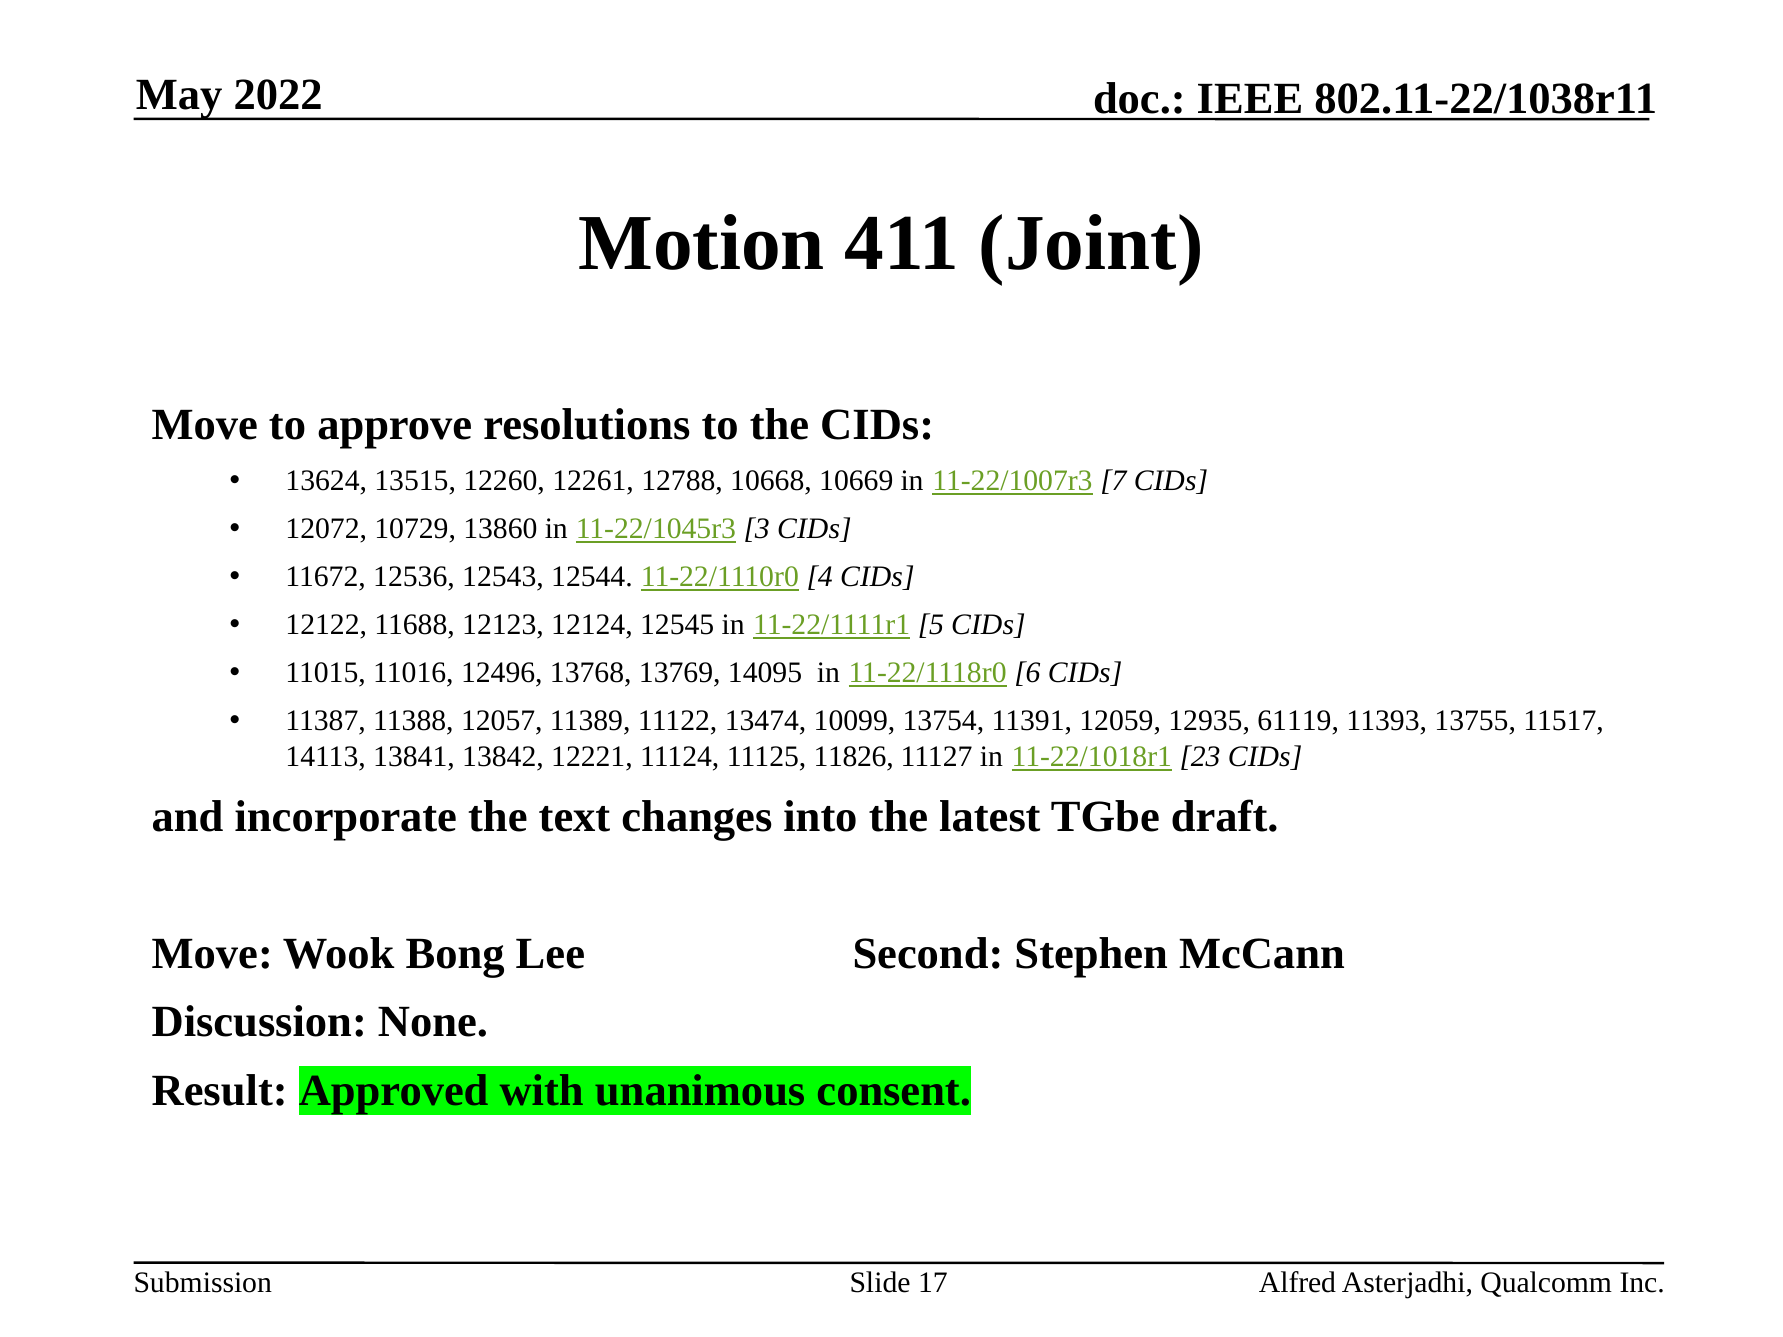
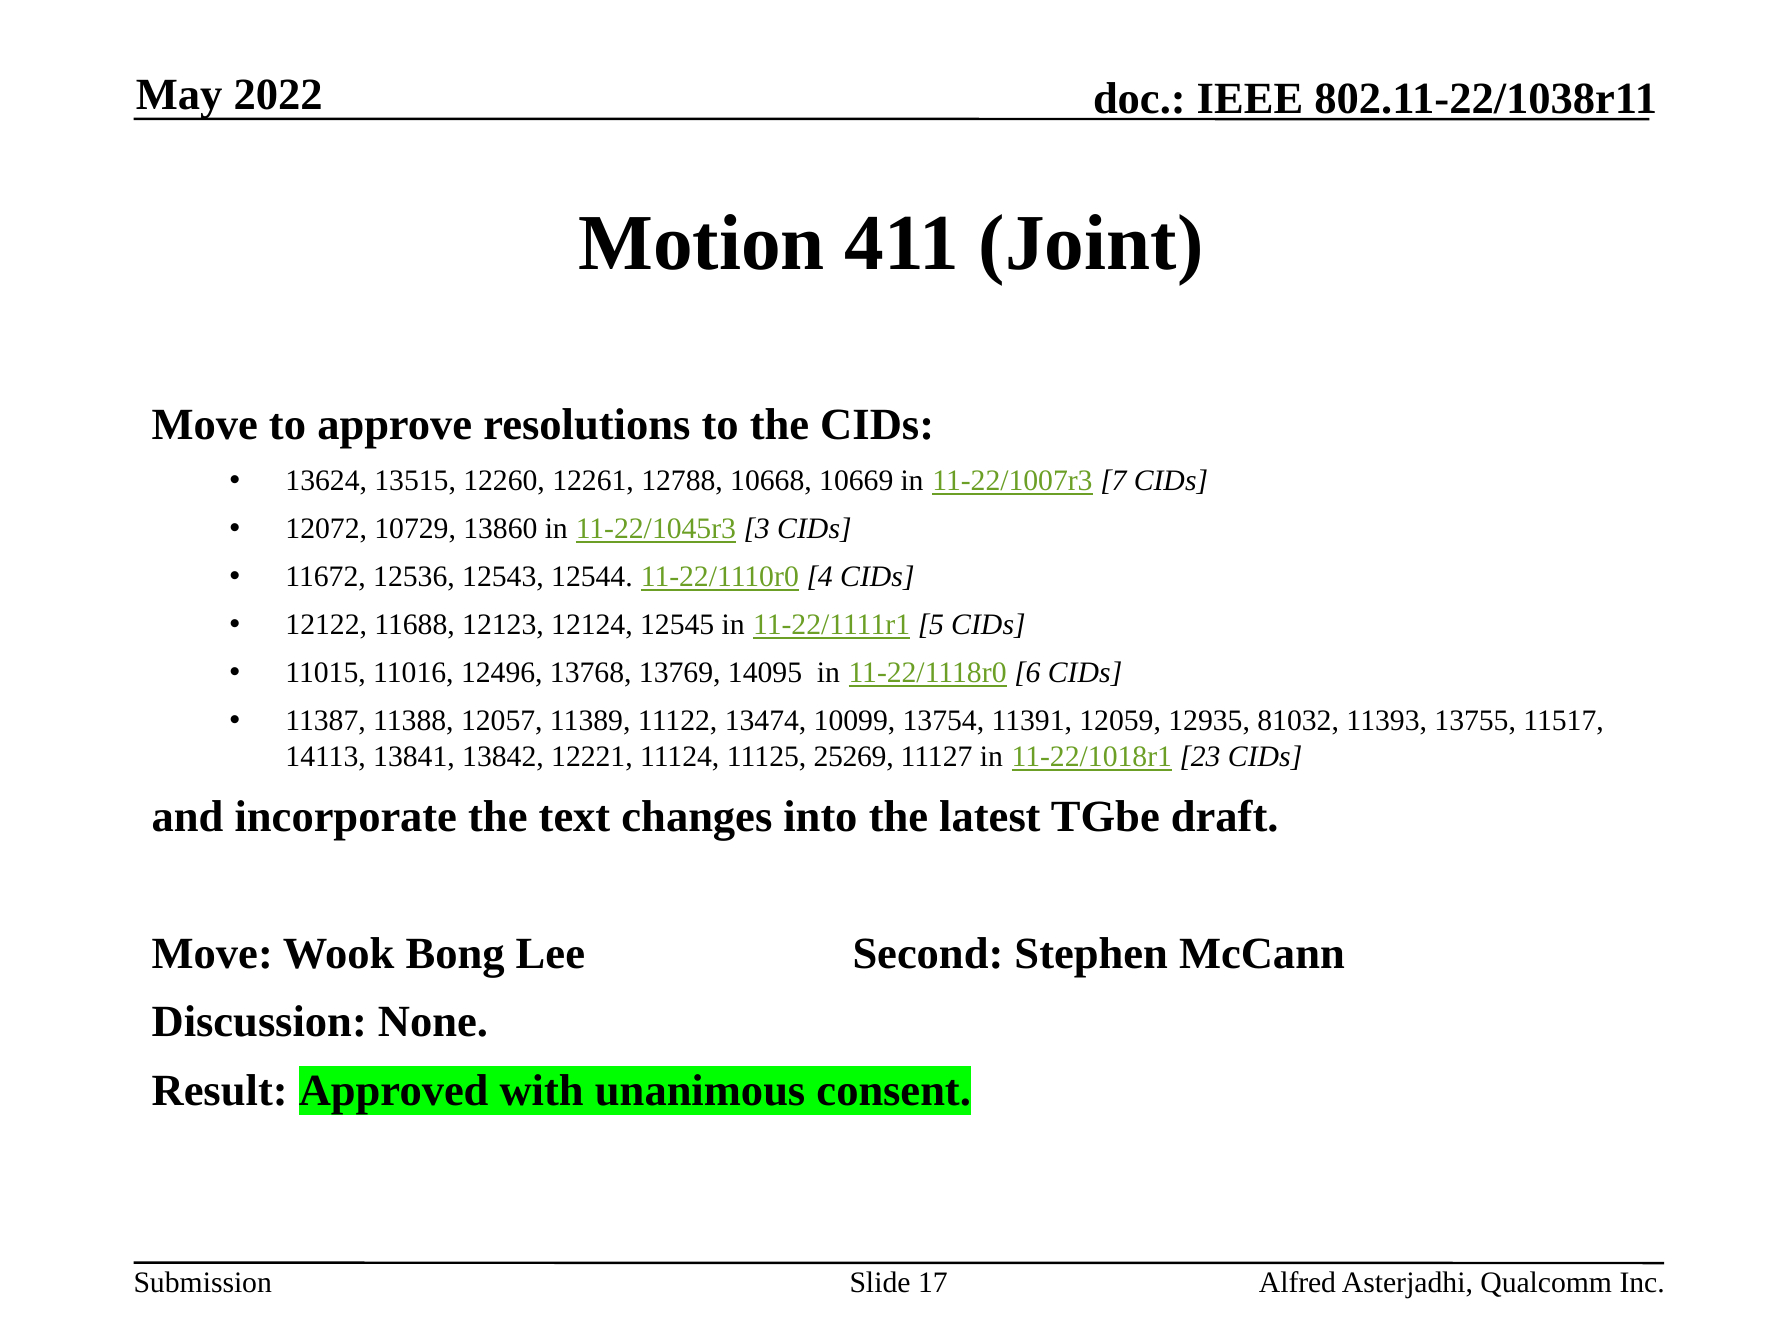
61119: 61119 -> 81032
11826: 11826 -> 25269
